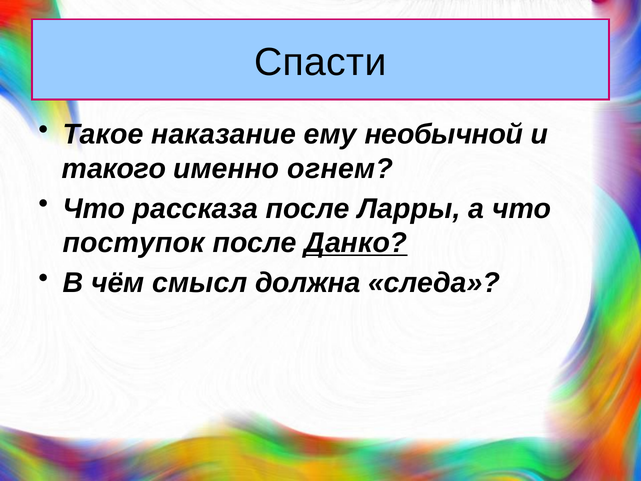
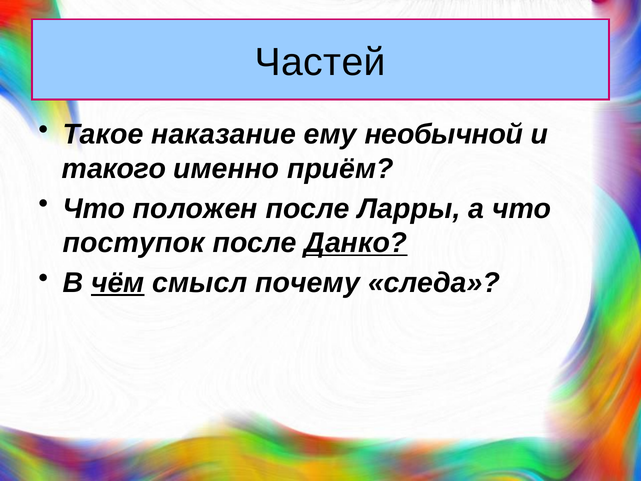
Спасти: Спасти -> Частей
огнем: огнем -> приём
рассказа: рассказа -> положен
чём underline: none -> present
должна: должна -> почему
